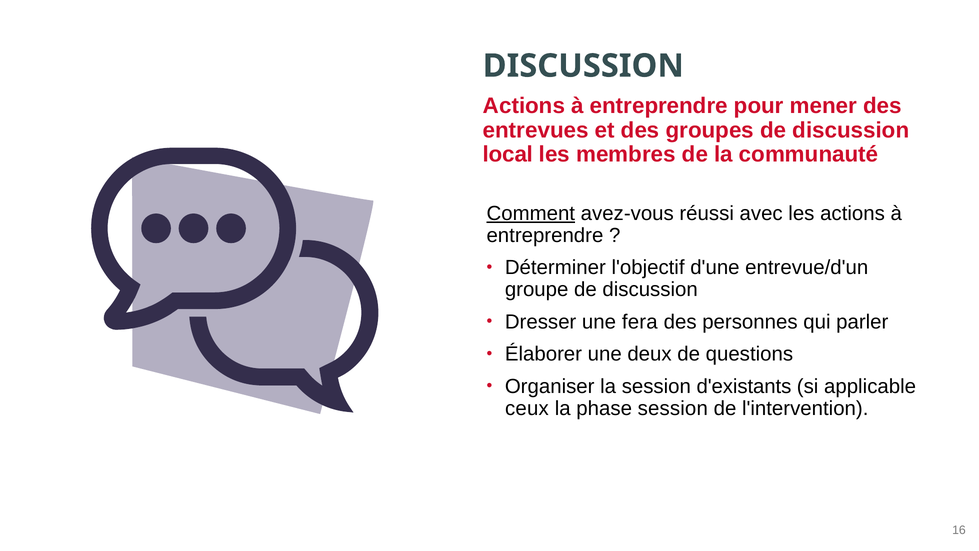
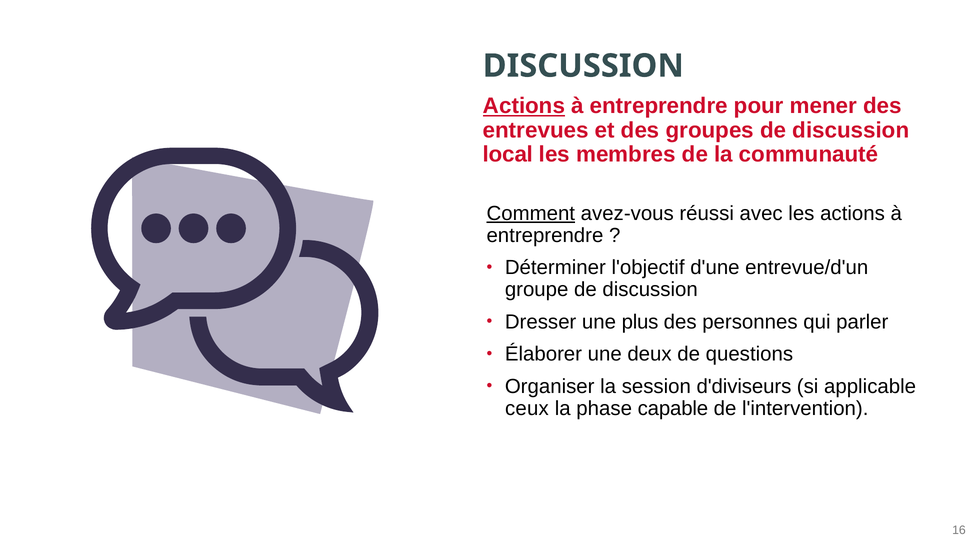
Actions at (524, 106) underline: none -> present
fera: fera -> plus
d'existants: d'existants -> d'diviseurs
phase session: session -> capable
